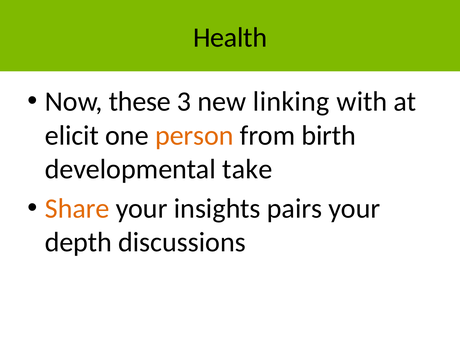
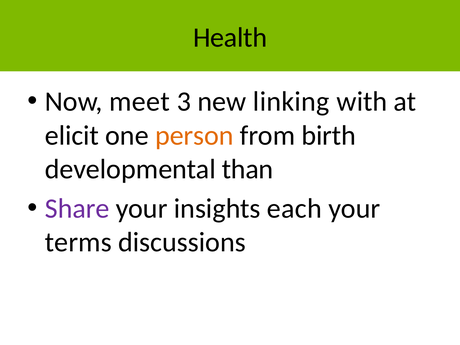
these: these -> meet
take: take -> than
Share colour: orange -> purple
pairs: pairs -> each
depth: depth -> terms
